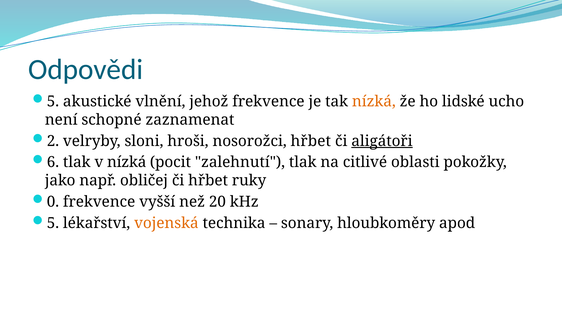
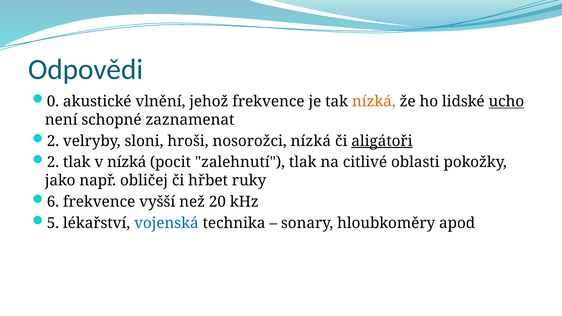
5 at (53, 101): 5 -> 0
ucho underline: none -> present
nosorožci hřbet: hřbet -> nízká
6 at (53, 162): 6 -> 2
0: 0 -> 6
vojenská colour: orange -> blue
